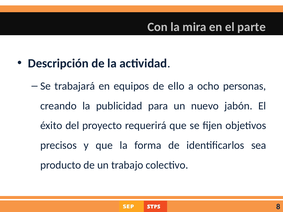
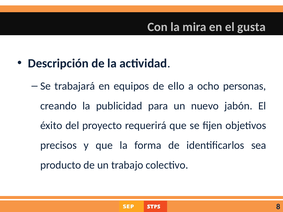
parte: parte -> gusta
